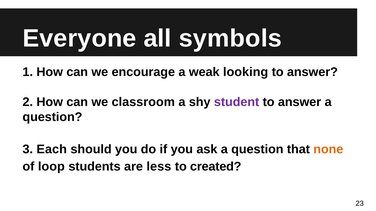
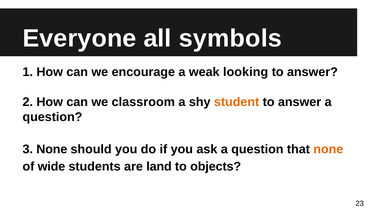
student colour: purple -> orange
3 Each: Each -> None
loop: loop -> wide
less: less -> land
created: created -> objects
